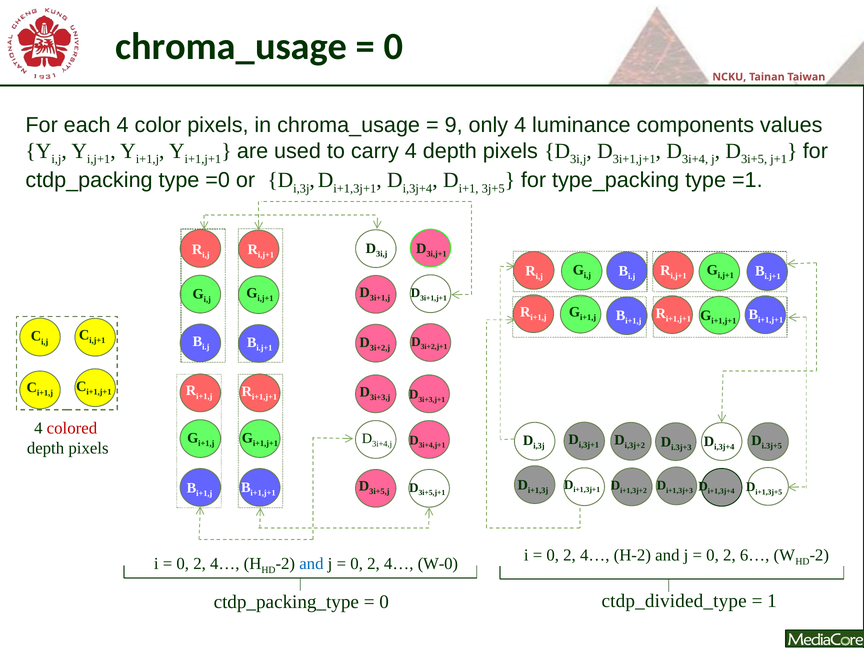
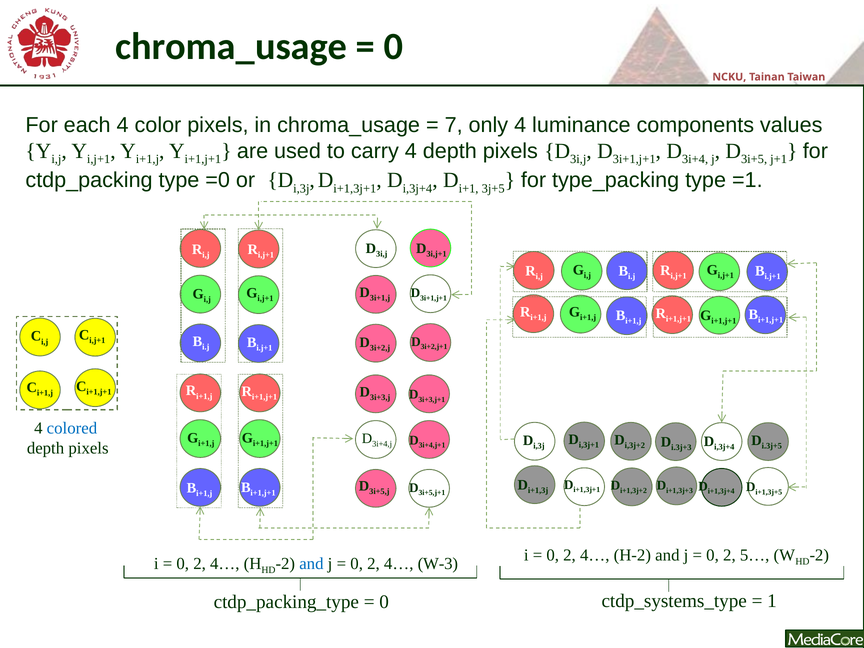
9: 9 -> 7
colored colour: red -> blue
6…: 6… -> 5…
W-0: W-0 -> W-3
ctdp_divided_type: ctdp_divided_type -> ctdp_systems_type
